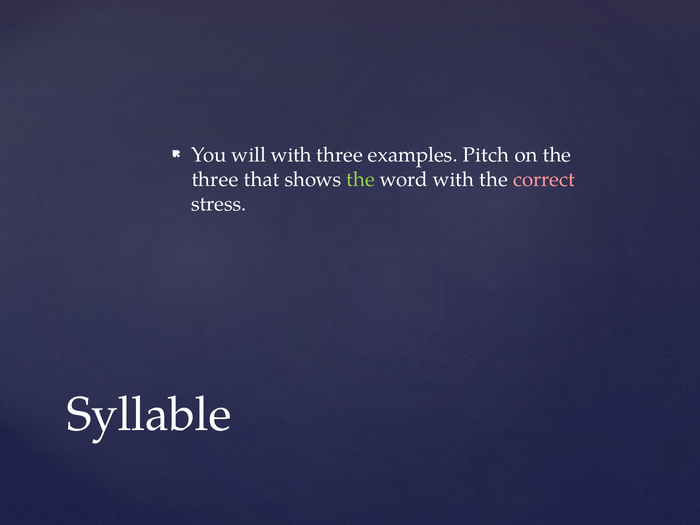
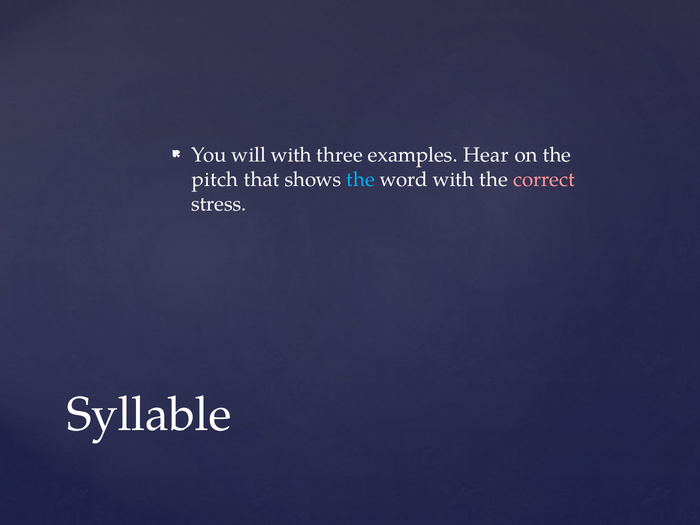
Pitch: Pitch -> Hear
three at (215, 180): three -> pitch
the at (361, 180) colour: light green -> light blue
